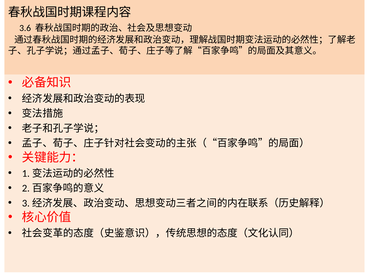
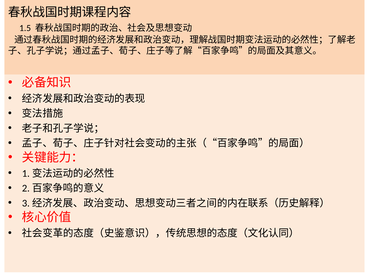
3.6: 3.6 -> 1.5
